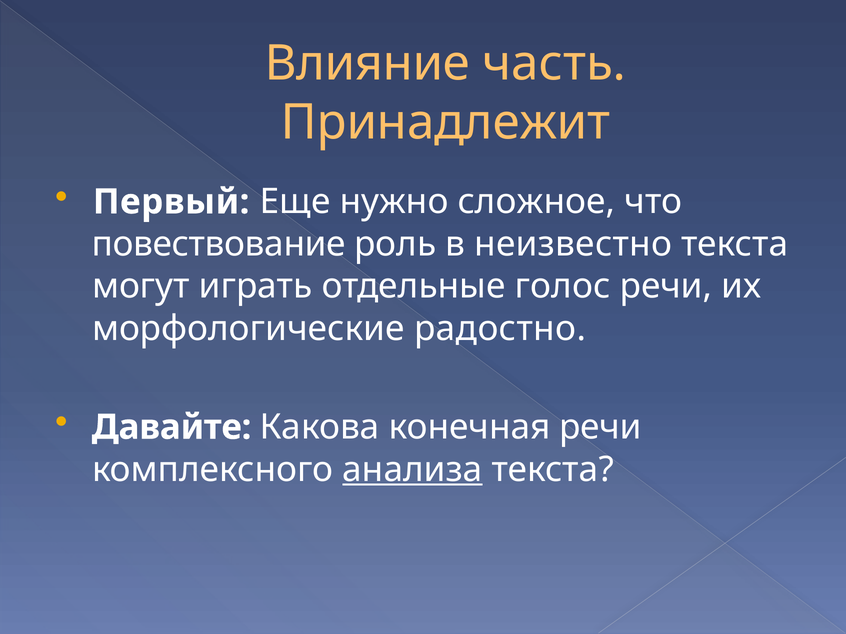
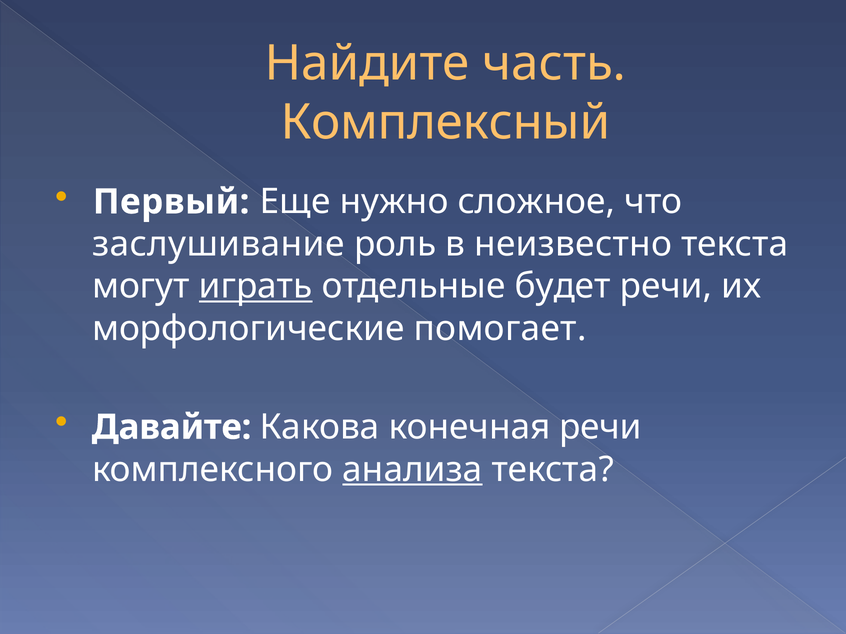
Влияние: Влияние -> Найдите
Принадлежит: Принадлежит -> Комплексный
повествование: повествование -> заслушивание
играть underline: none -> present
голос: голос -> будет
радостно: радостно -> помогает
